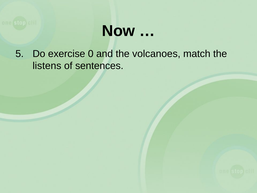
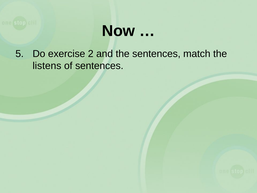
0: 0 -> 2
the volcanoes: volcanoes -> sentences
